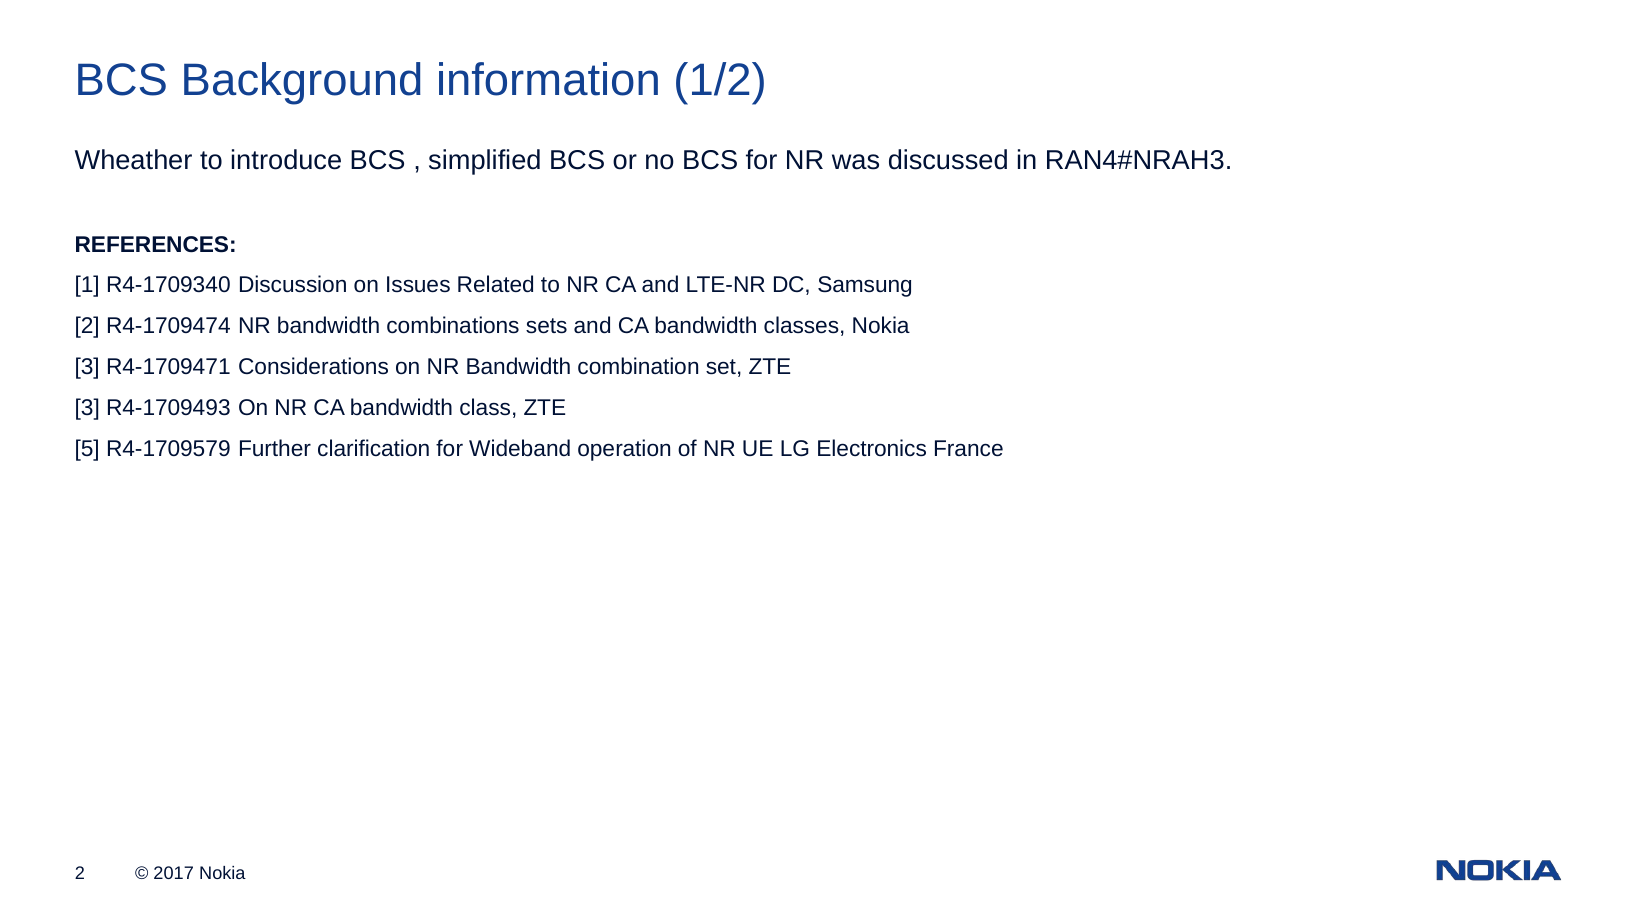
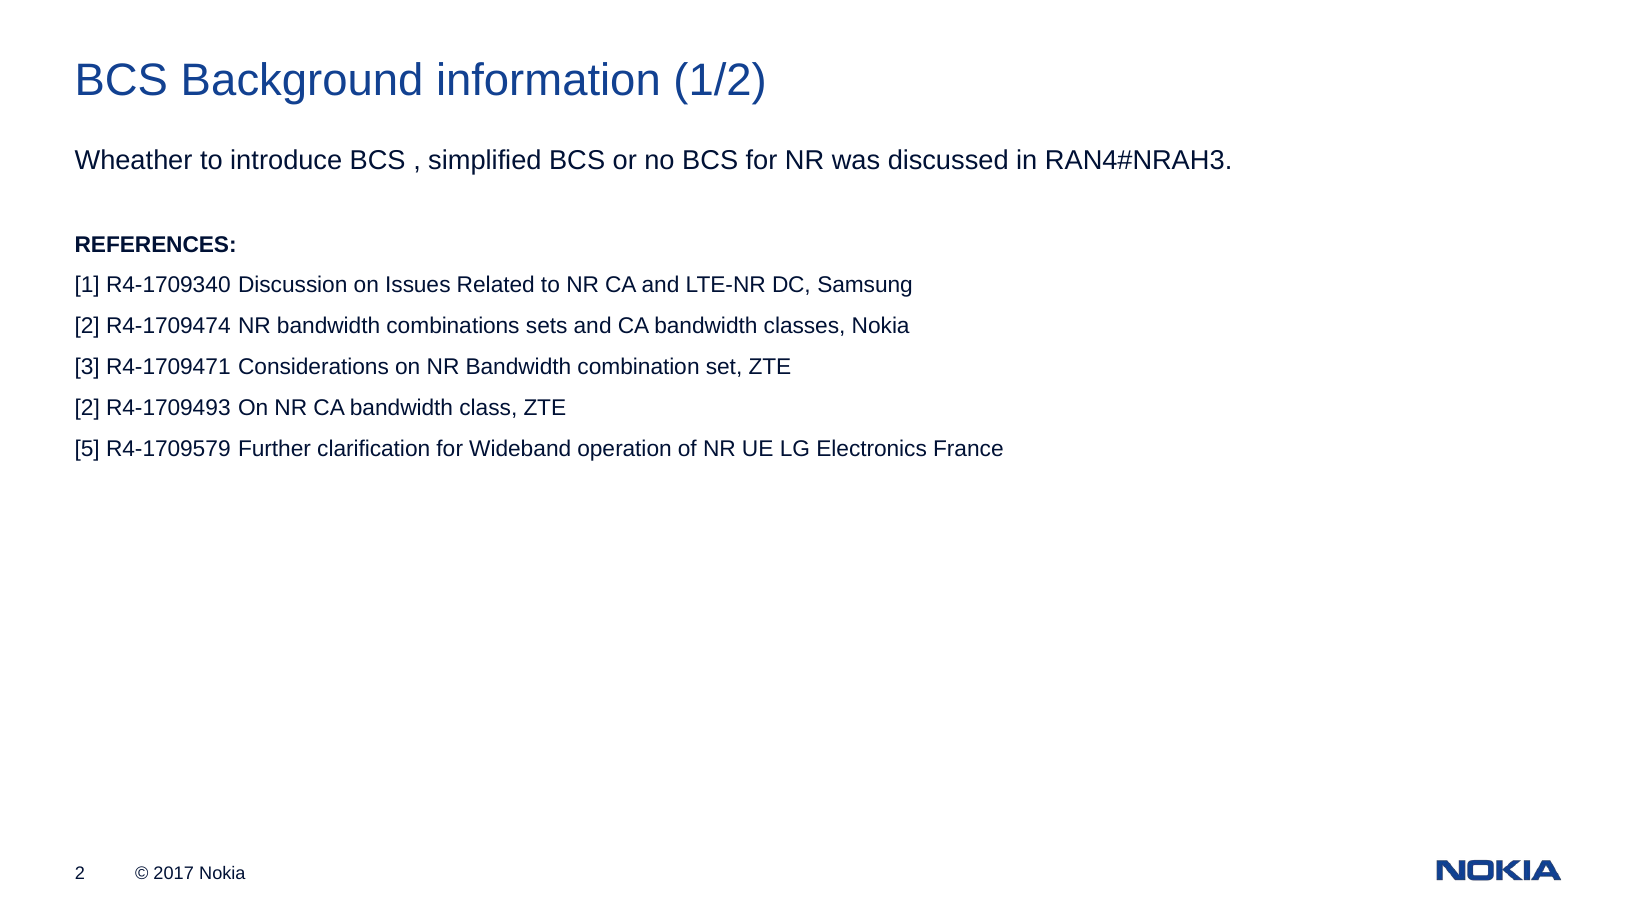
3 at (87, 408): 3 -> 2
